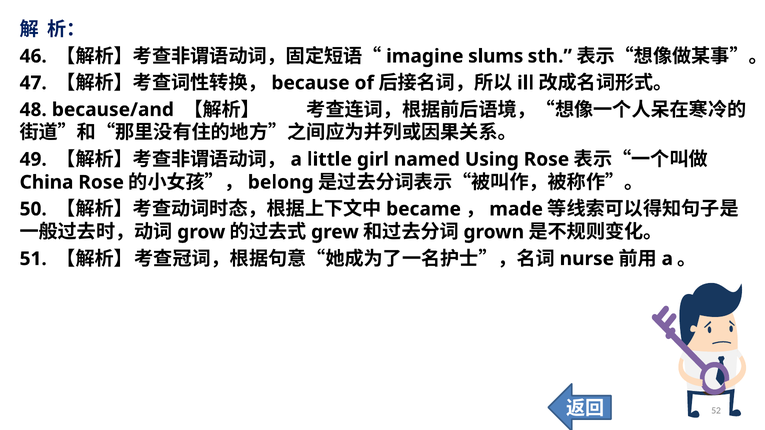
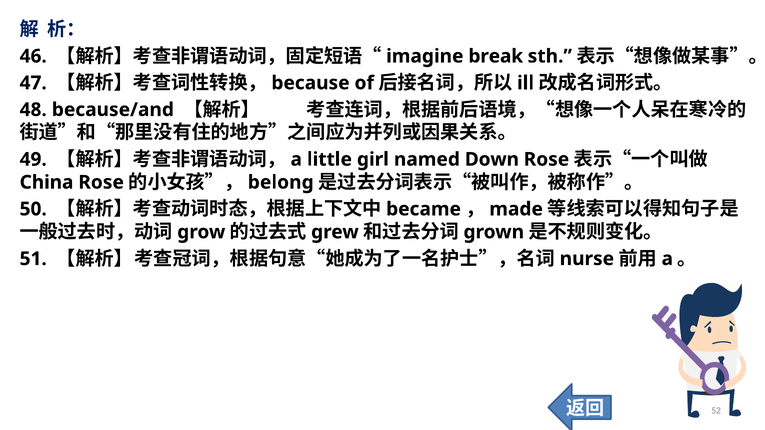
slums: slums -> break
Using: Using -> Down
